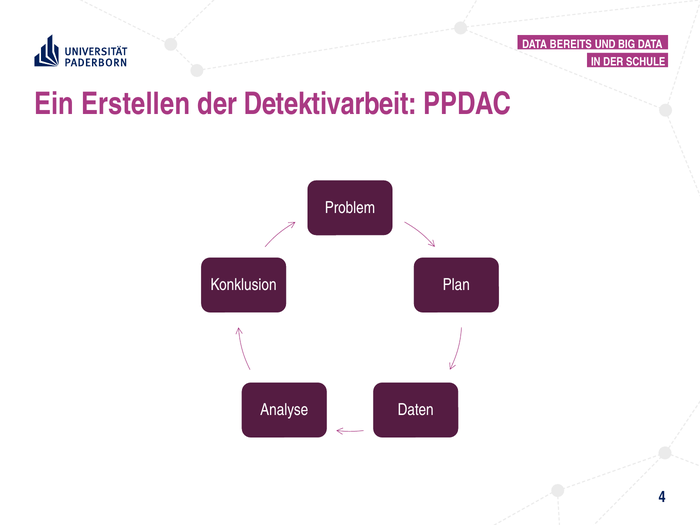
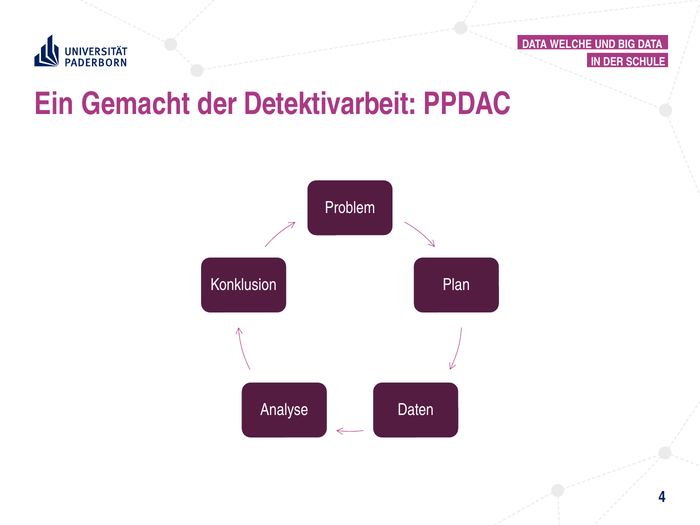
BEREITS: BEREITS -> WELCHE
Erstellen: Erstellen -> Gemacht
